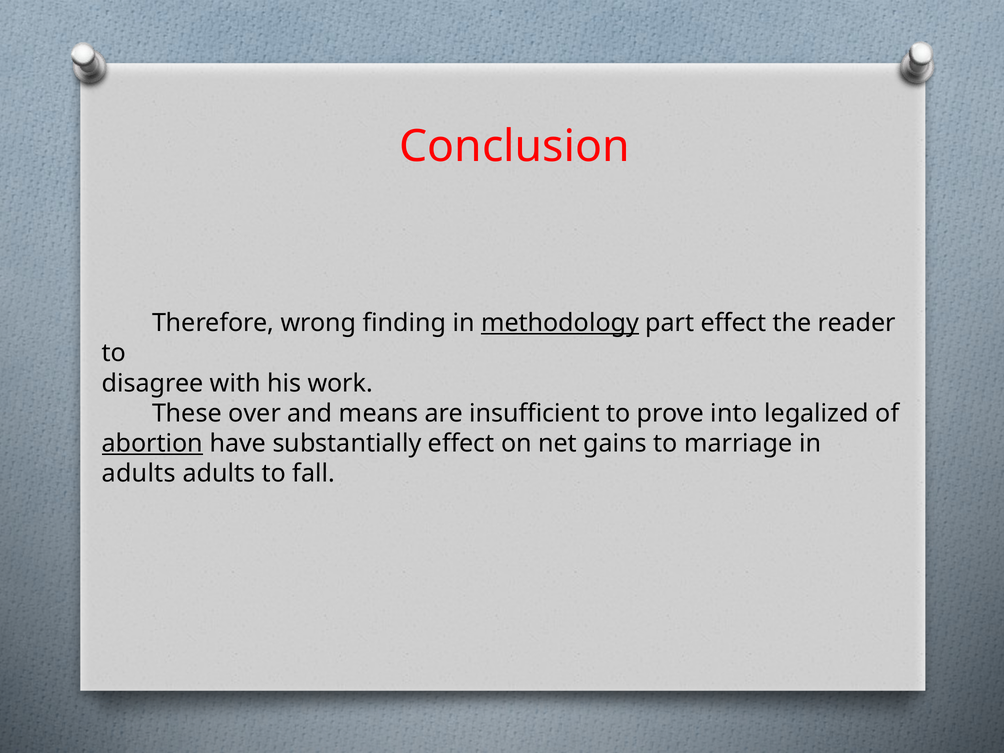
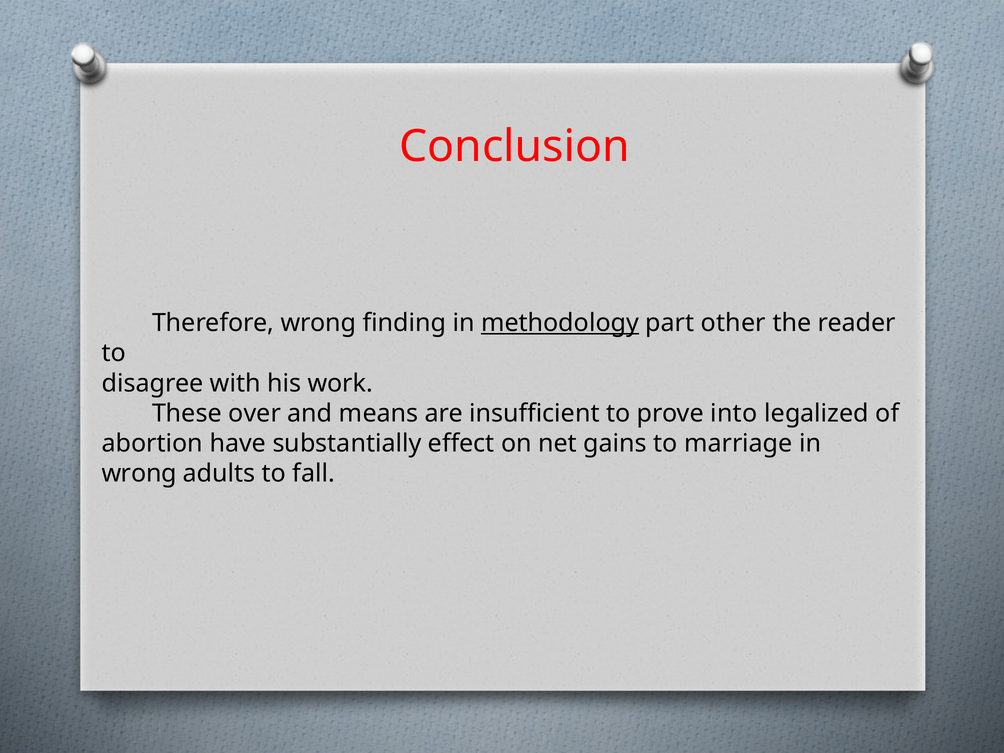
part effect: effect -> other
abortion underline: present -> none
adults at (139, 474): adults -> wrong
